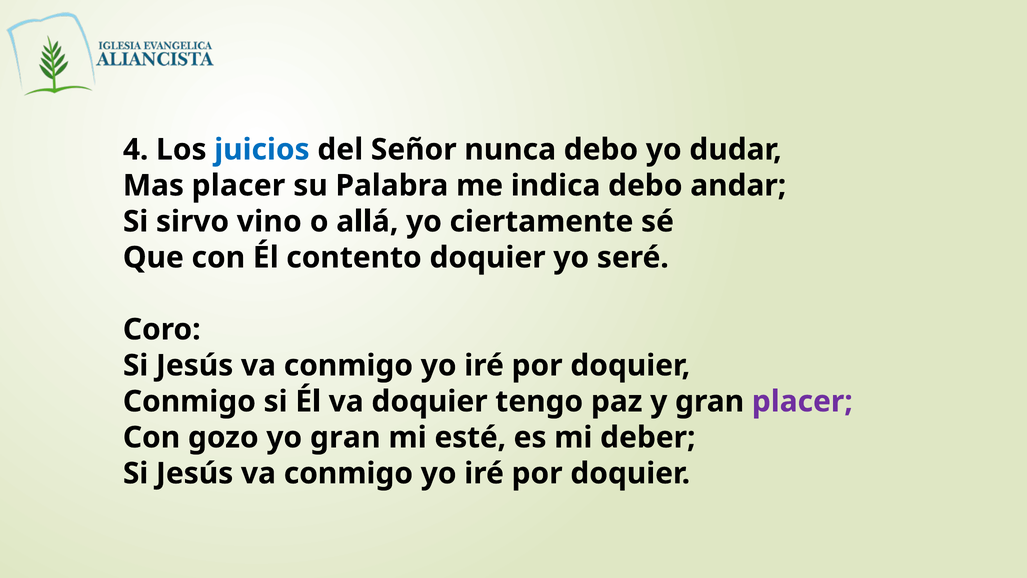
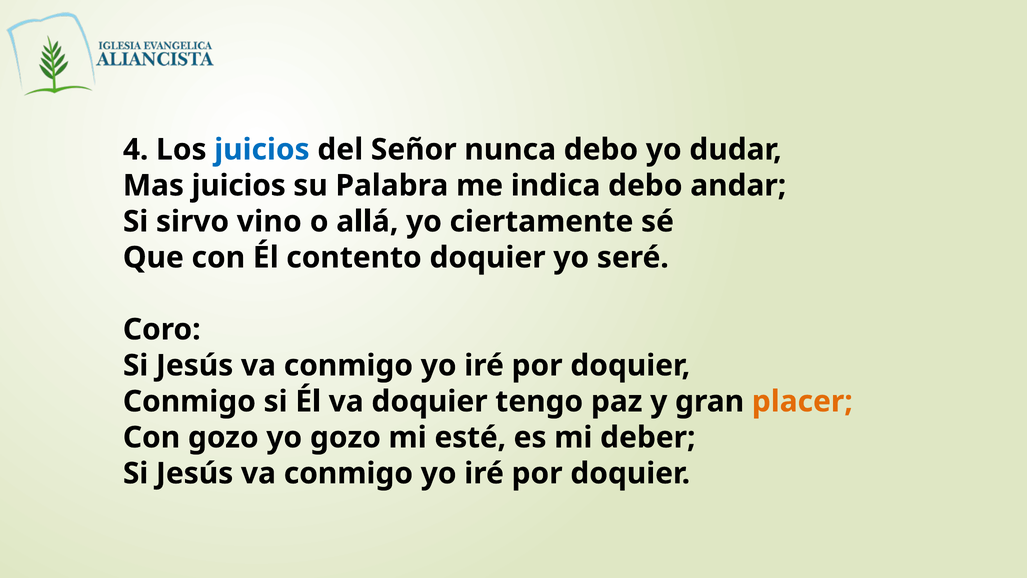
Mas placer: placer -> juicios
placer at (802, 401) colour: purple -> orange
yo gran: gran -> gozo
